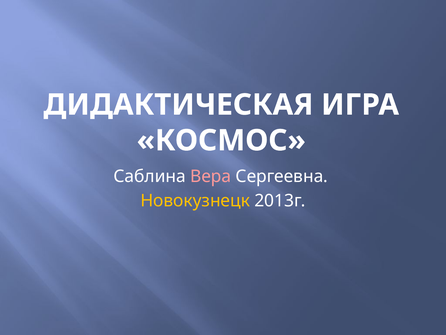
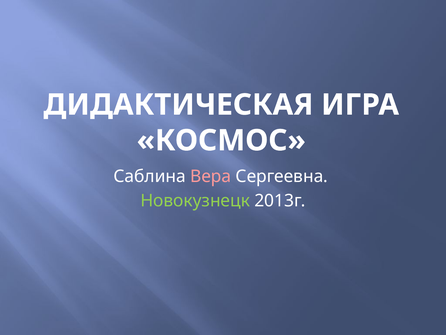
Новокузнецк colour: yellow -> light green
